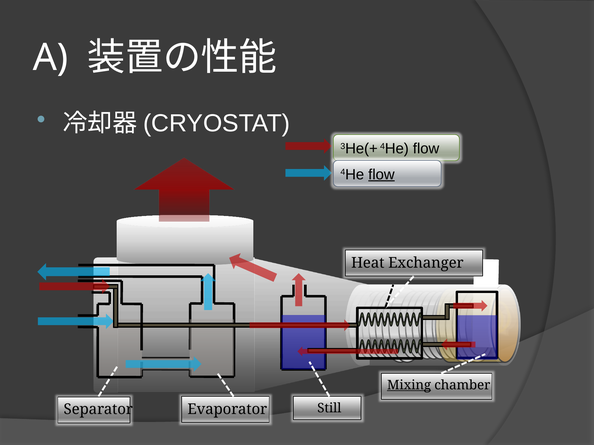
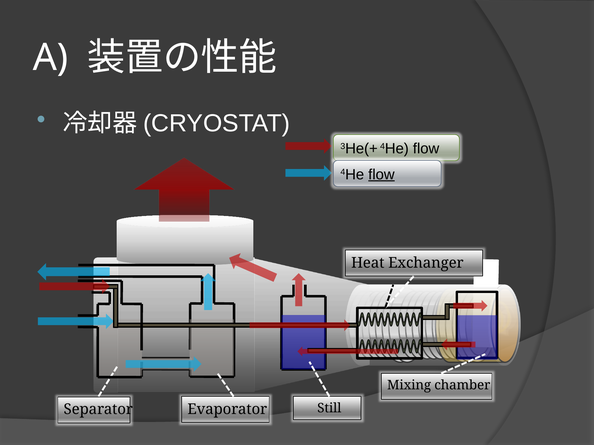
Mixing underline: present -> none
